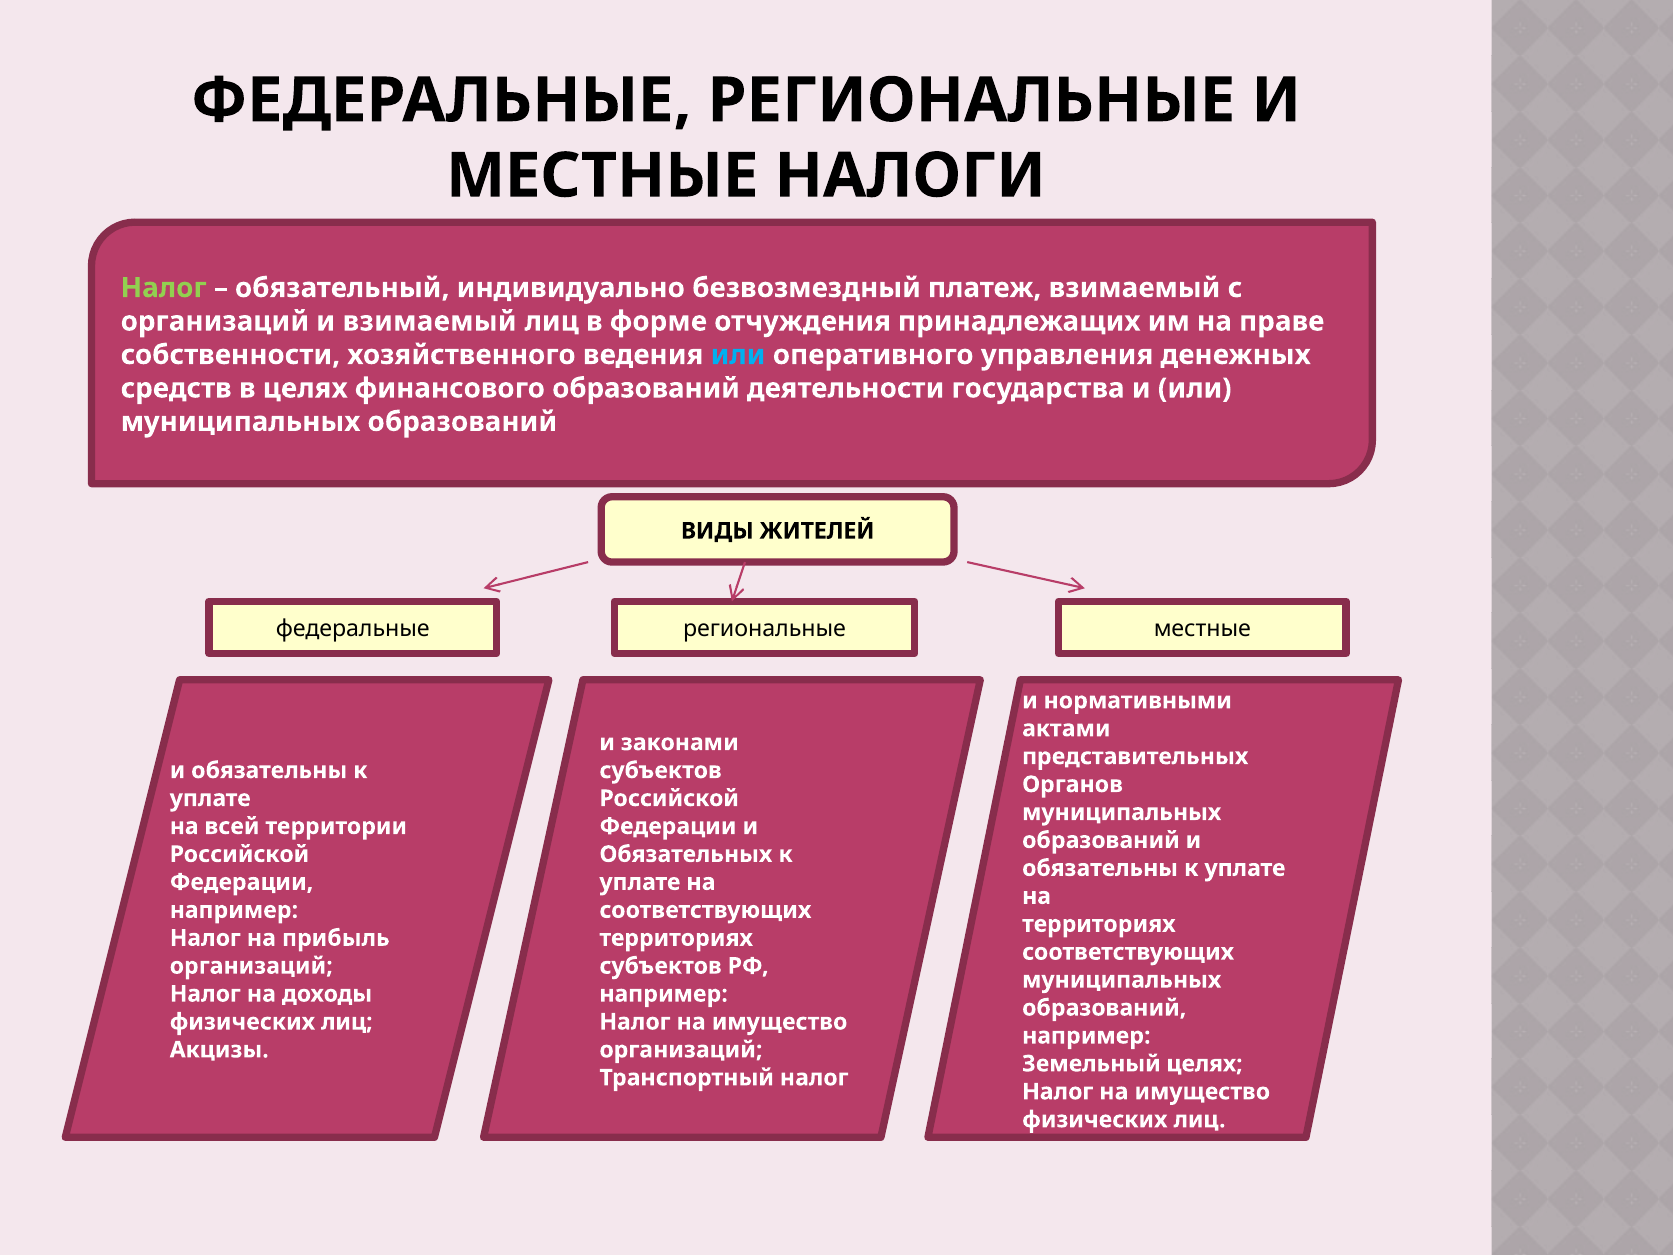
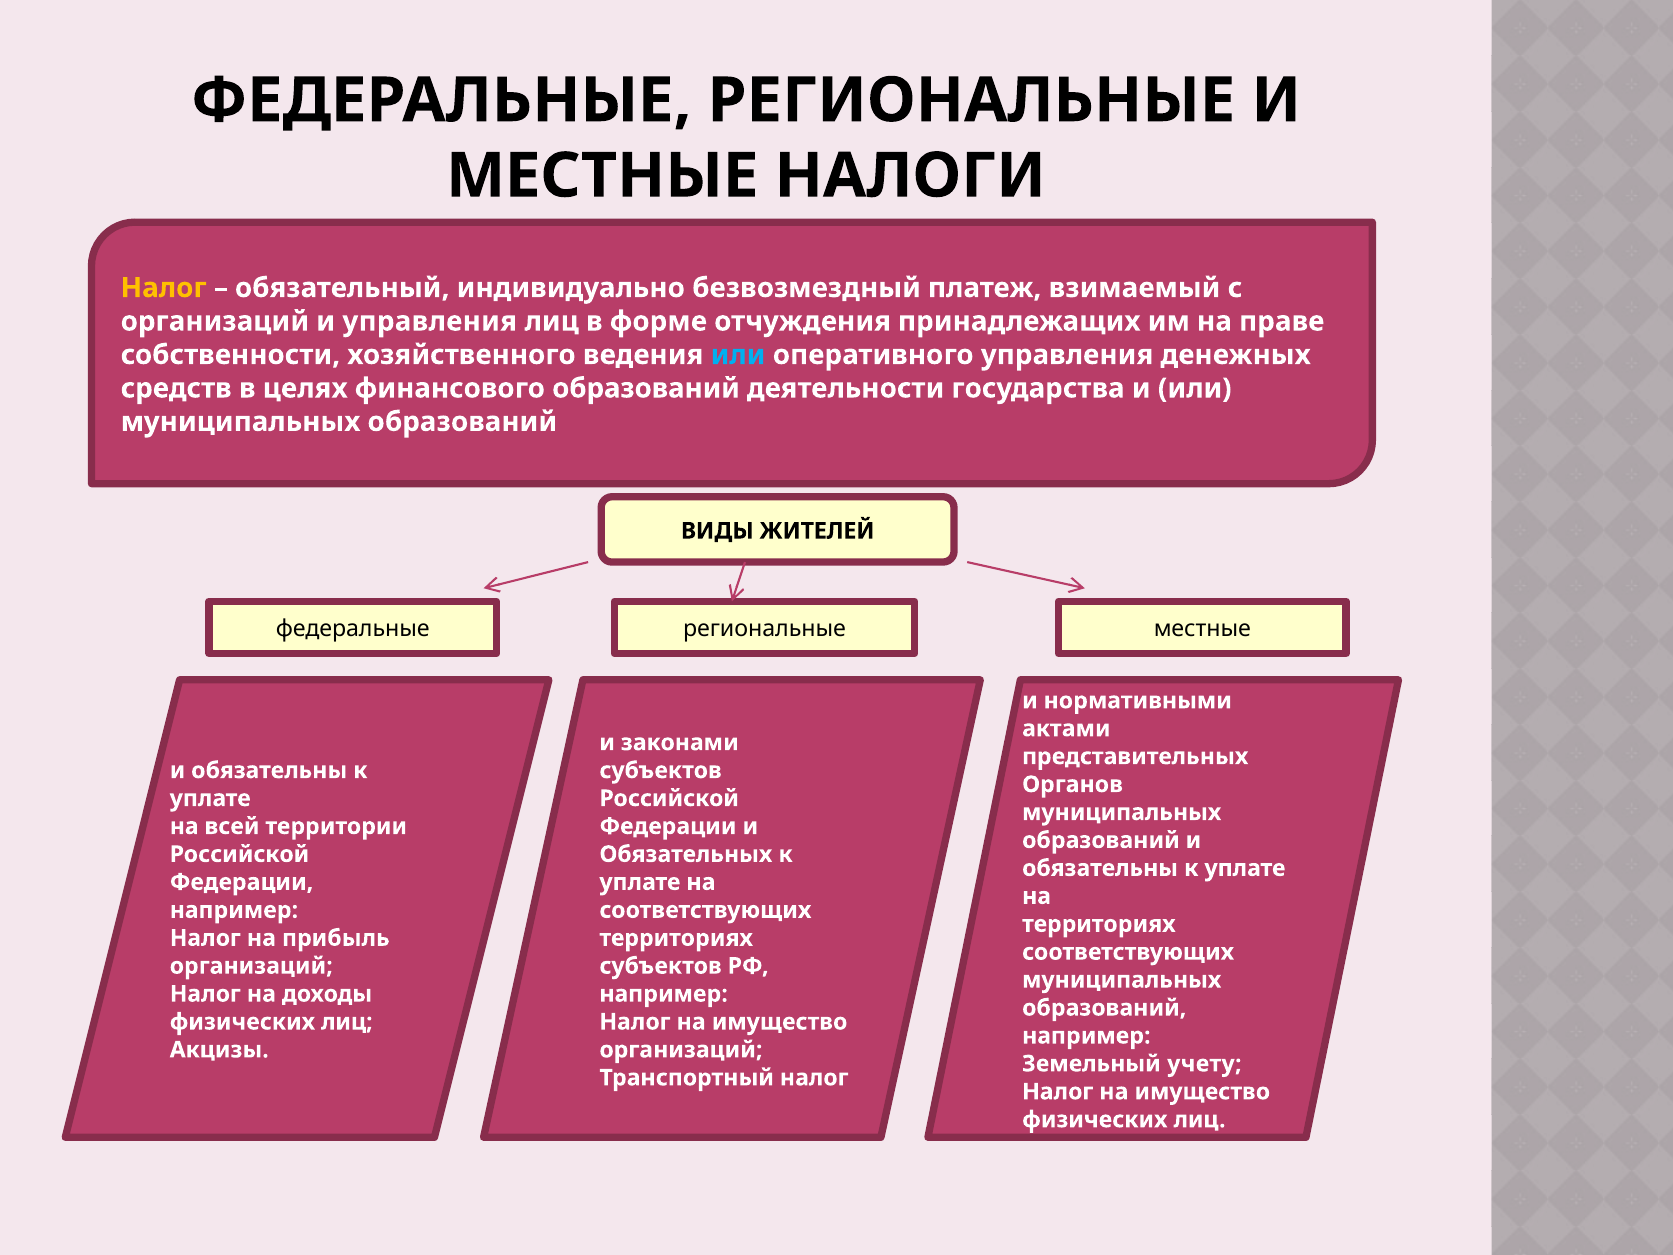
Налог at (164, 288) colour: light green -> yellow
и взимаемый: взимаемый -> управления
Земельный целях: целях -> учету
